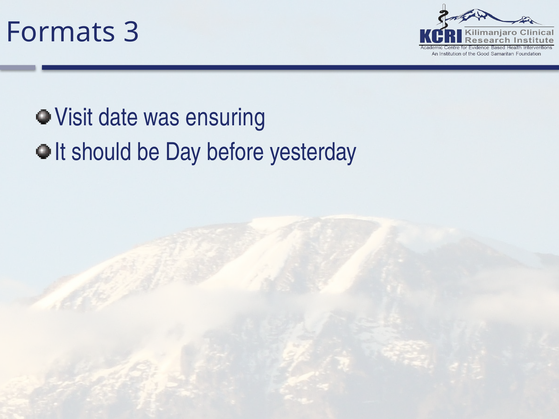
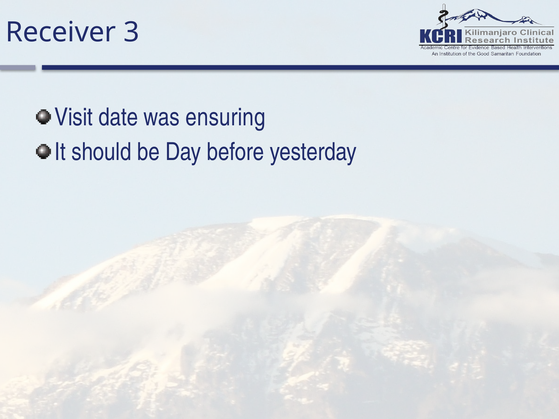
Formats: Formats -> Receiver
